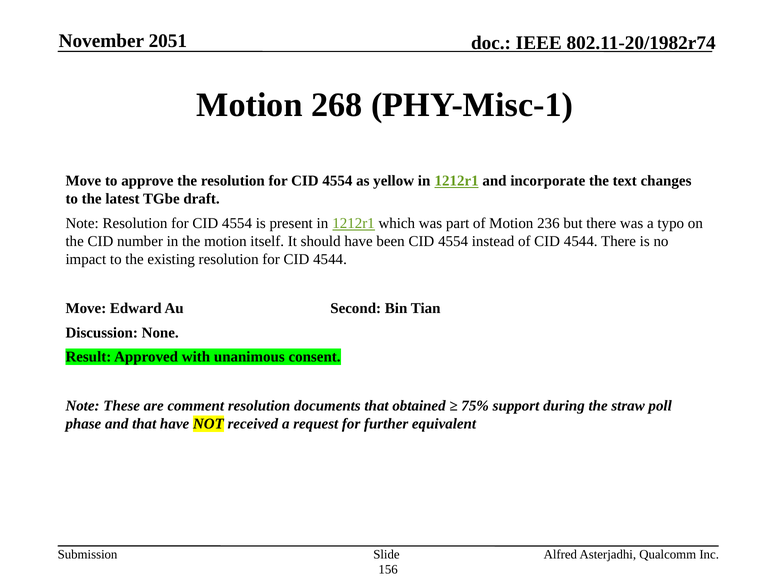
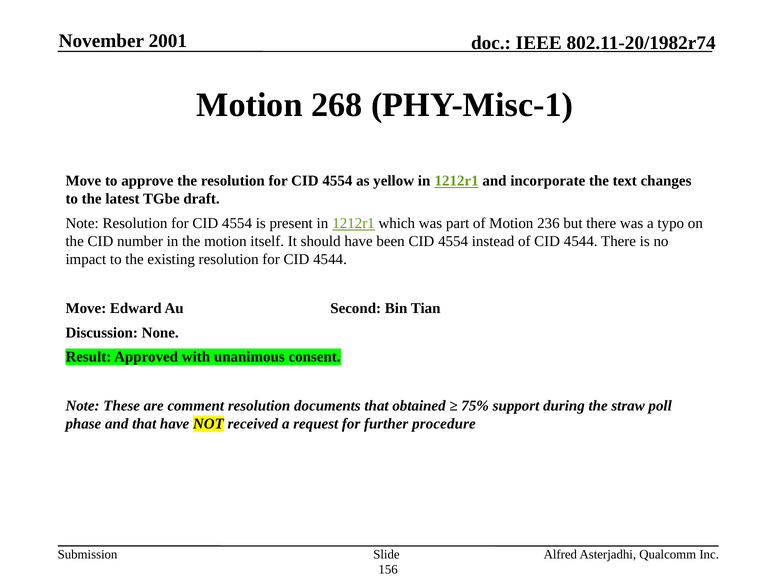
2051: 2051 -> 2001
equivalent: equivalent -> procedure
